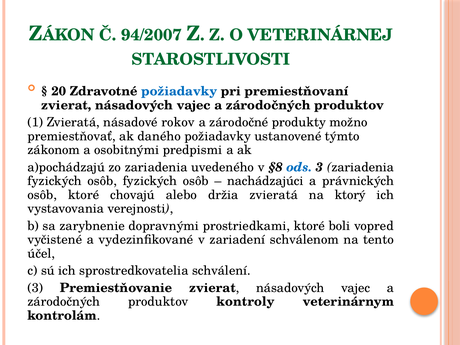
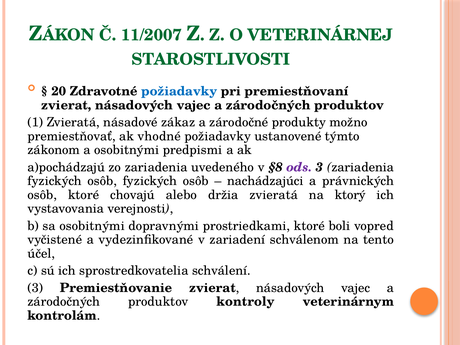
94/2007: 94/2007 -> 11/2007
rokov: rokov -> zákaz
daného: daného -> vhodné
ods colour: blue -> purple
sa zarybnenie: zarybnenie -> osobitnými
